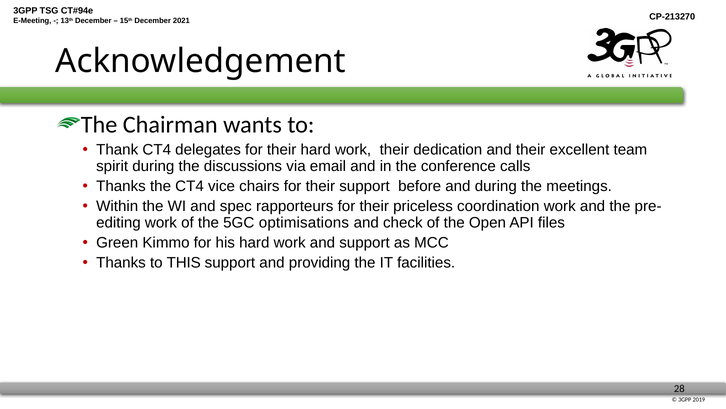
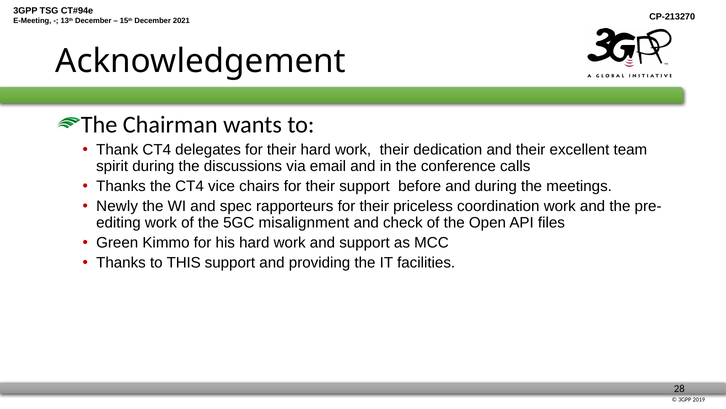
Within: Within -> Newly
optimisations: optimisations -> misalignment
